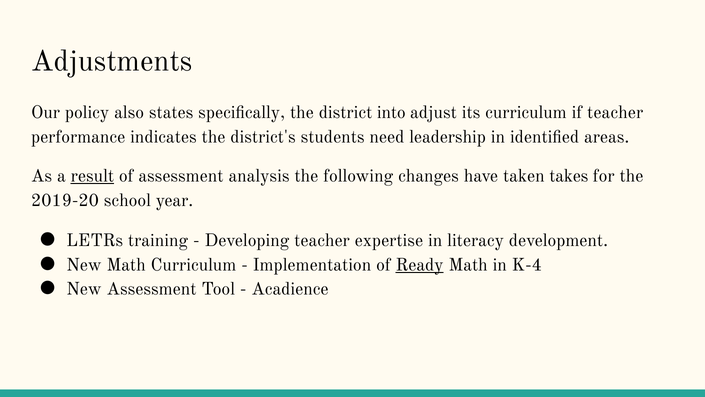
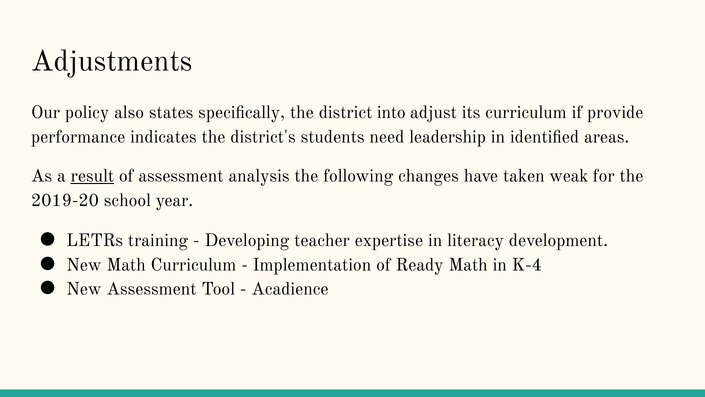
if teacher: teacher -> provide
takes: takes -> weak
Ready underline: present -> none
